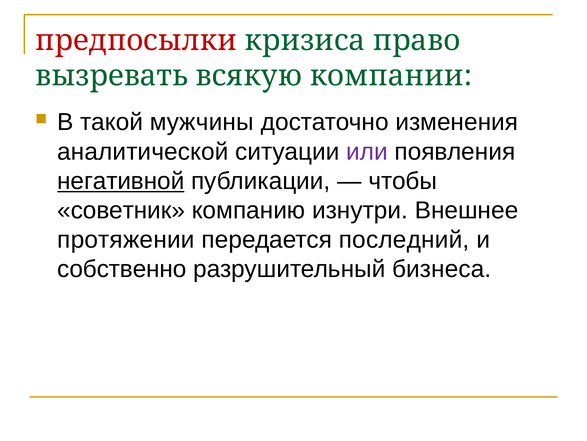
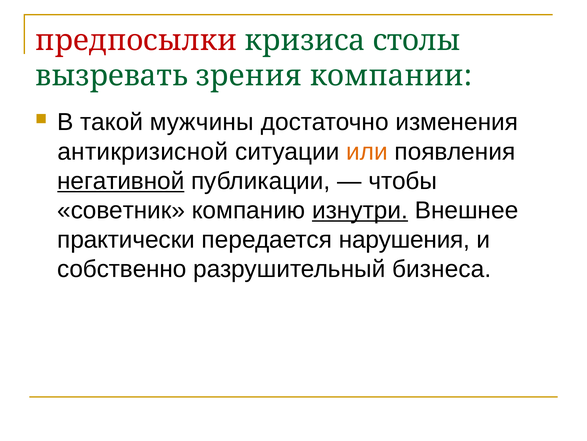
право: право -> столы
всякую: всякую -> зрения
аналитической: аналитической -> антикризисной
или colour: purple -> orange
изнутри underline: none -> present
протяжении: протяжении -> практически
последний: последний -> нарушения
